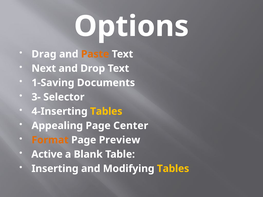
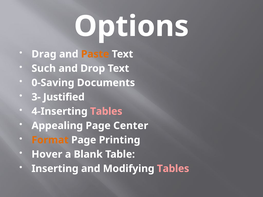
Next: Next -> Such
1-Saving: 1-Saving -> 0-Saving
Selector: Selector -> Justified
Tables at (106, 111) colour: yellow -> pink
Preview: Preview -> Printing
Active: Active -> Hover
Tables at (173, 169) colour: yellow -> pink
